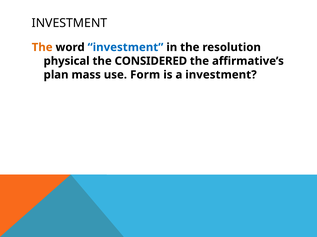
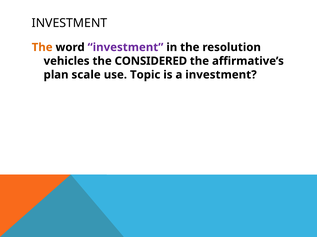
investment at (125, 47) colour: blue -> purple
physical: physical -> vehicles
mass: mass -> scale
Form: Form -> Topic
